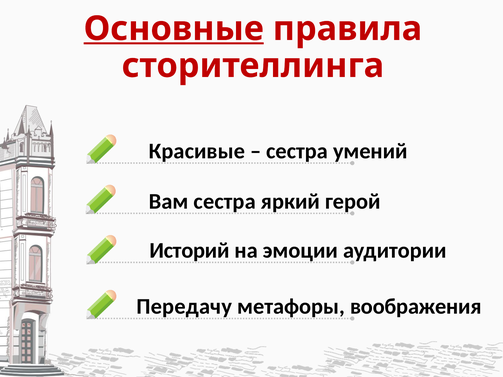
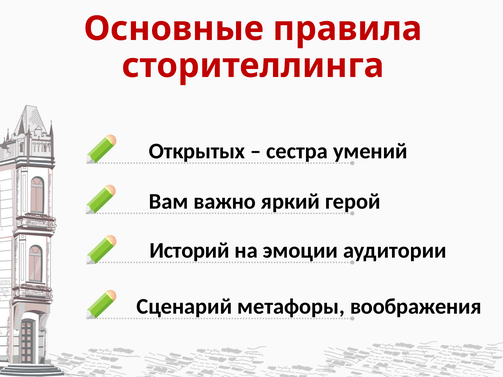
Основные underline: present -> none
Красивые: Красивые -> Открытых
Вам сестра: сестра -> важно
Передачу: Передачу -> Сценарий
